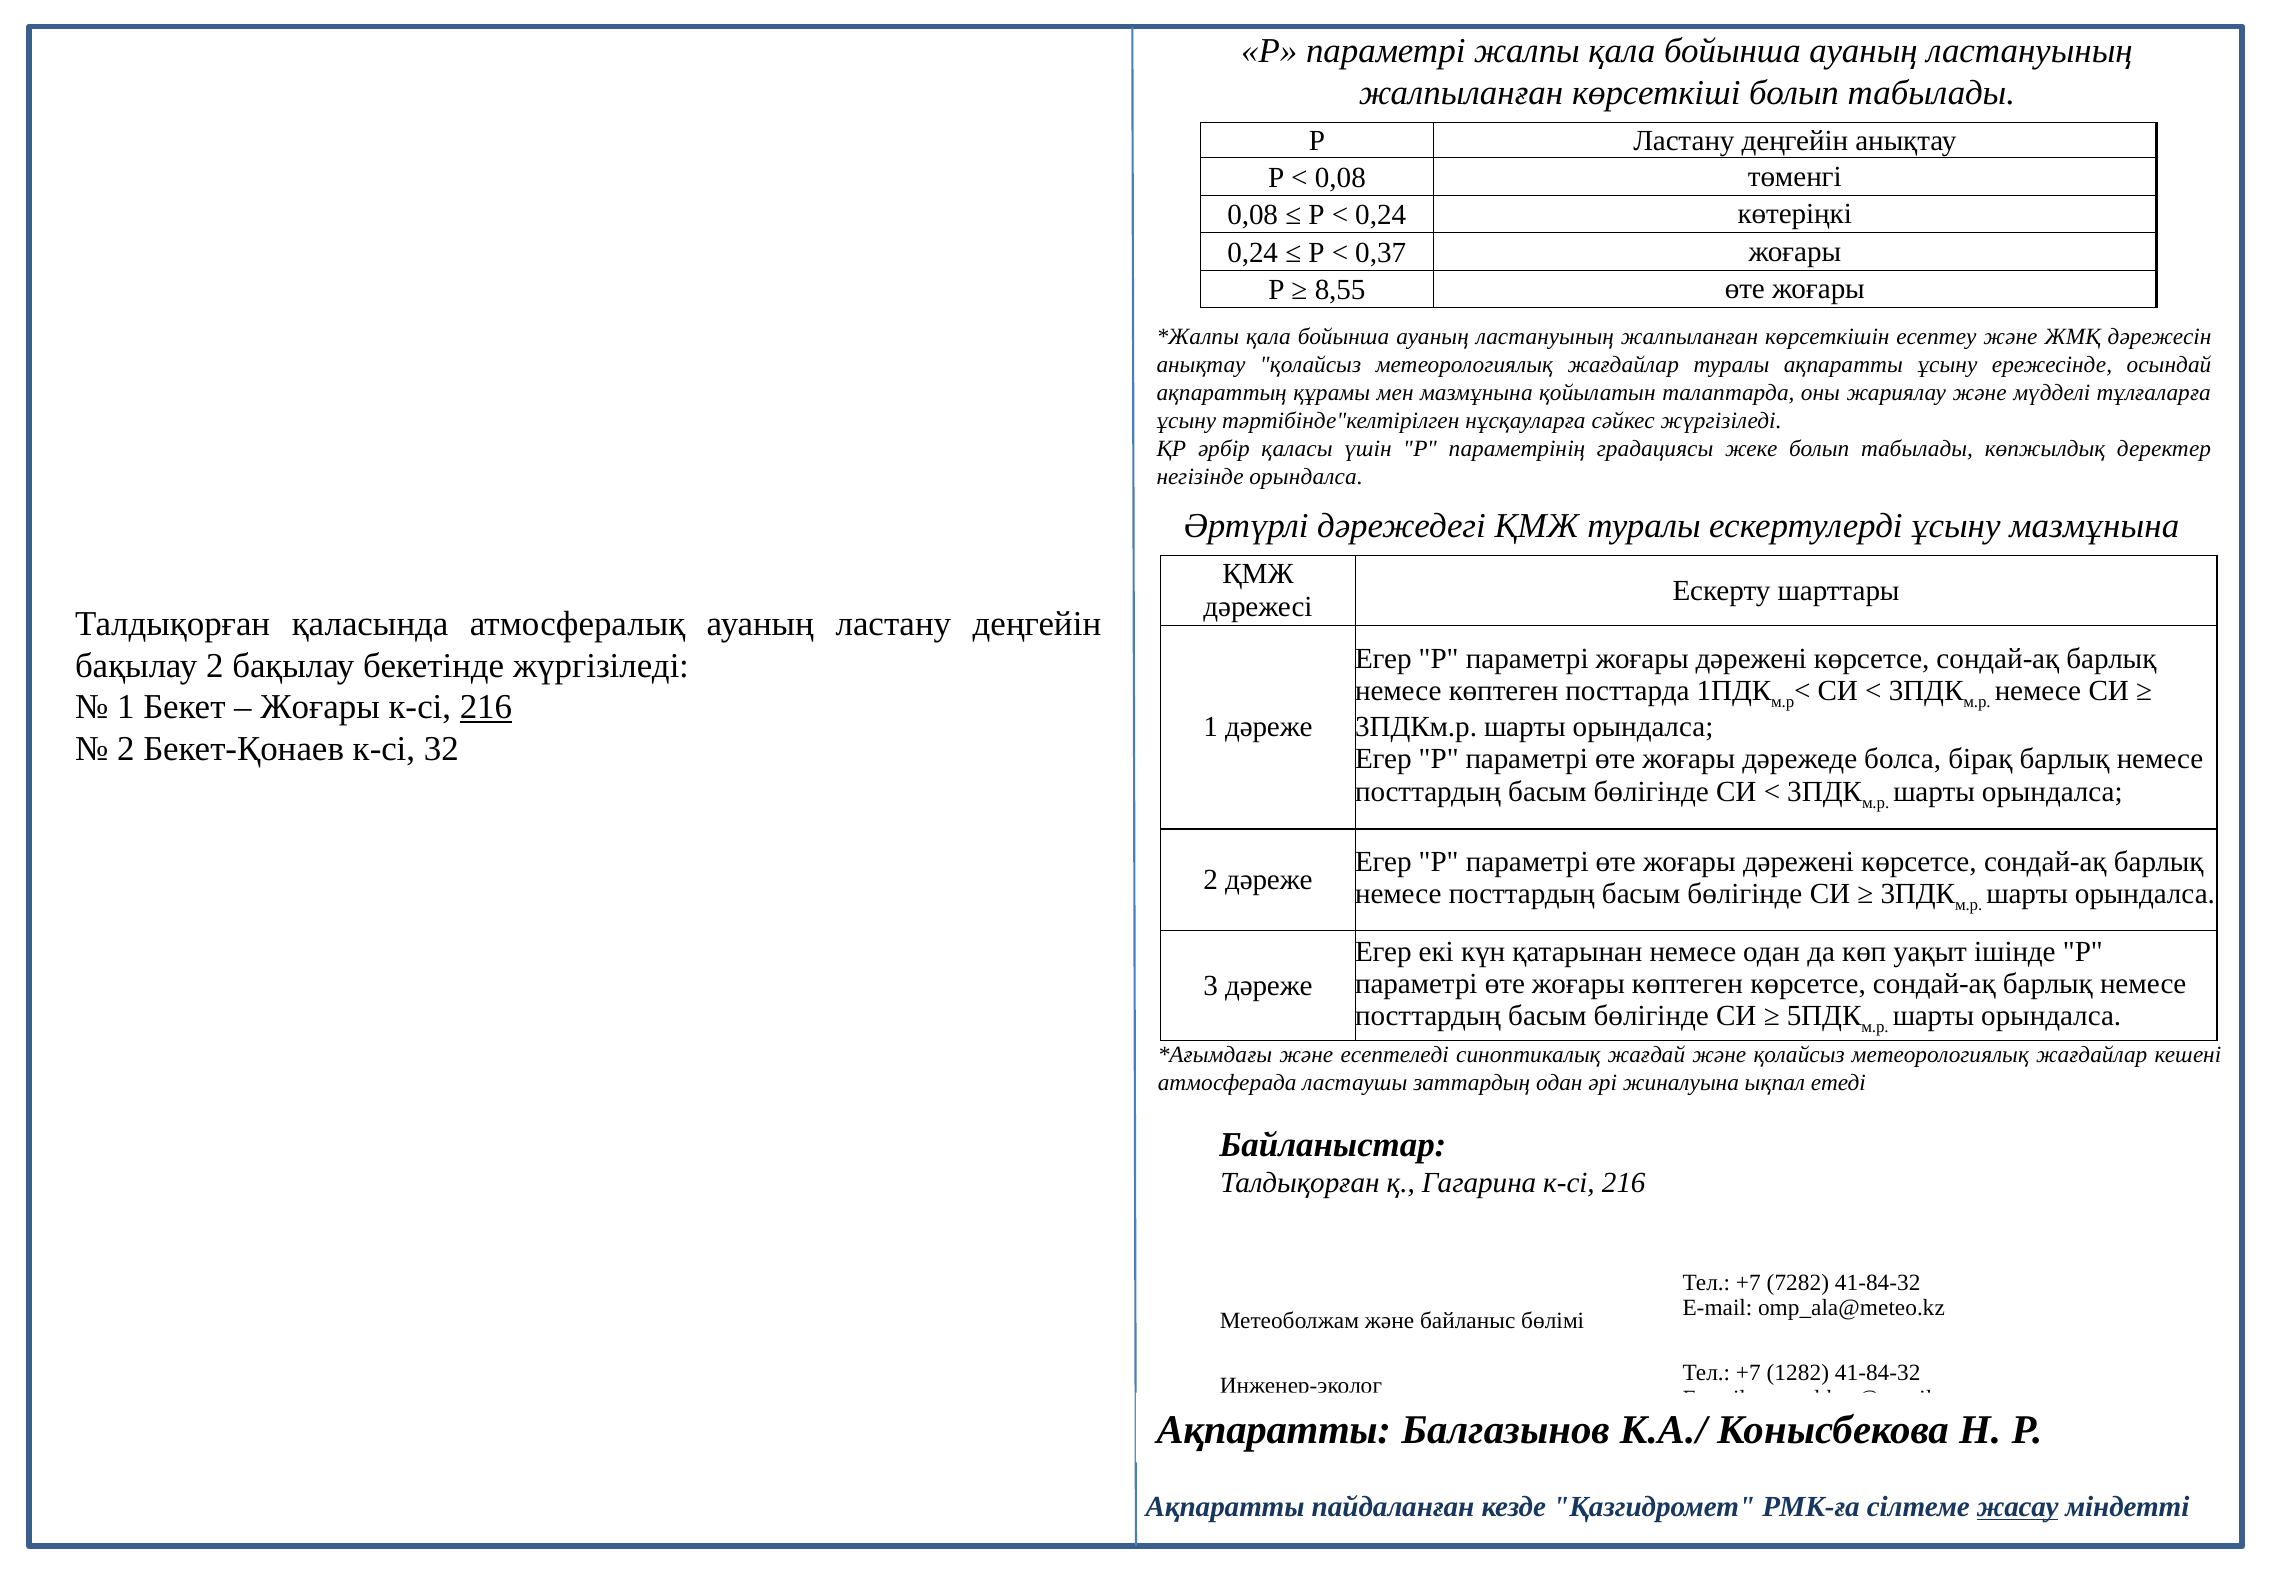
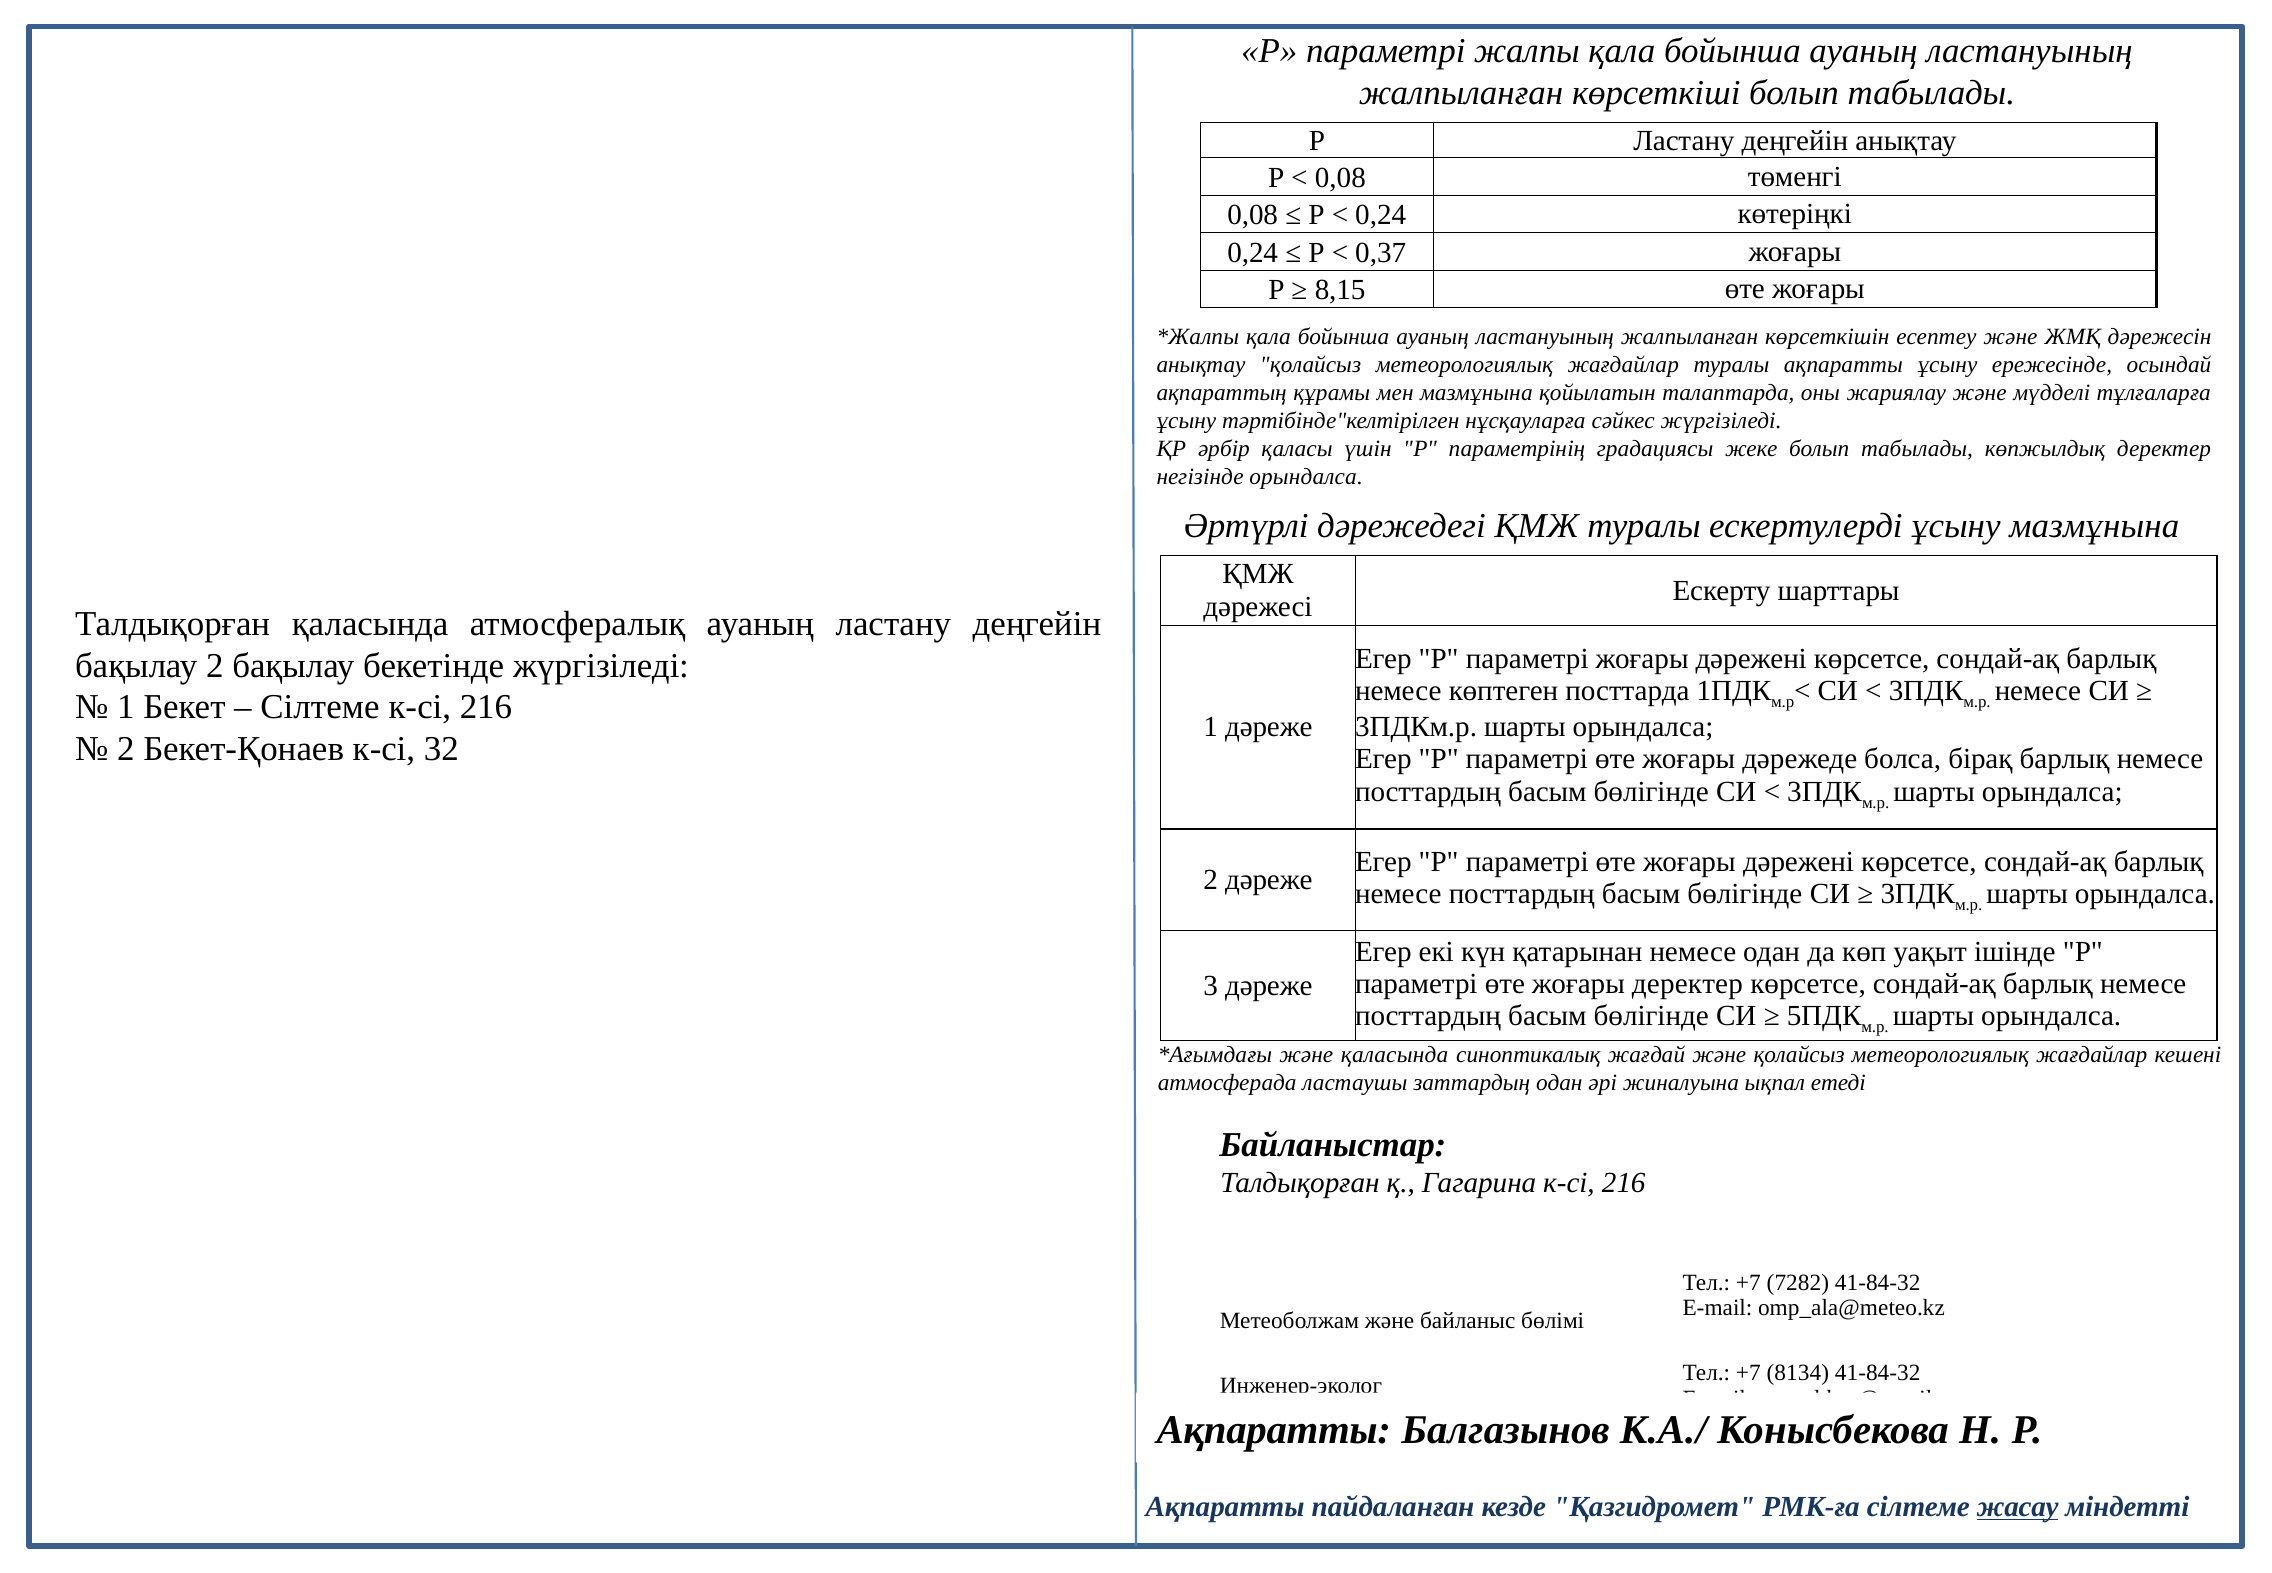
8,55: 8,55 -> 8,15
Жоғары at (320, 707): Жоғары -> Сілтеме
216 at (486, 707) underline: present -> none
жоғары көптеген: көптеген -> деректер
және есептеледі: есептеледі -> қаласында
1282: 1282 -> 8134
